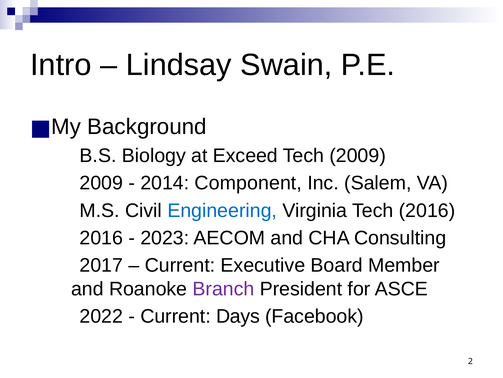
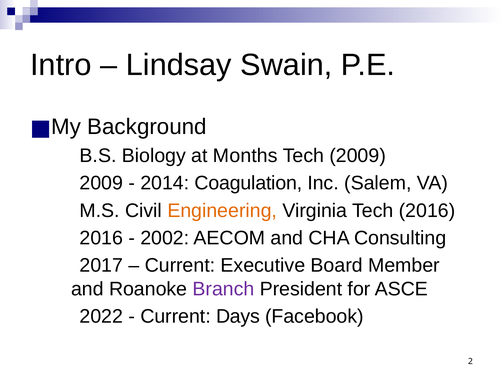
Exceed: Exceed -> Months
Component: Component -> Coagulation
Engineering colour: blue -> orange
2023: 2023 -> 2002
